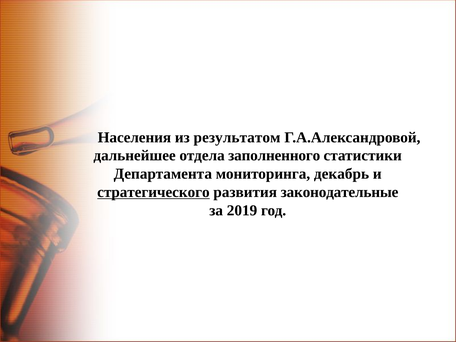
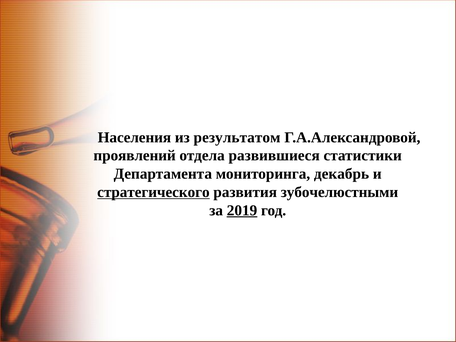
дальнейшее: дальнейшее -> проявлений
заполненного: заполненного -> развившиеся
законодательные: законодательные -> зубочелюстными
2019 underline: none -> present
